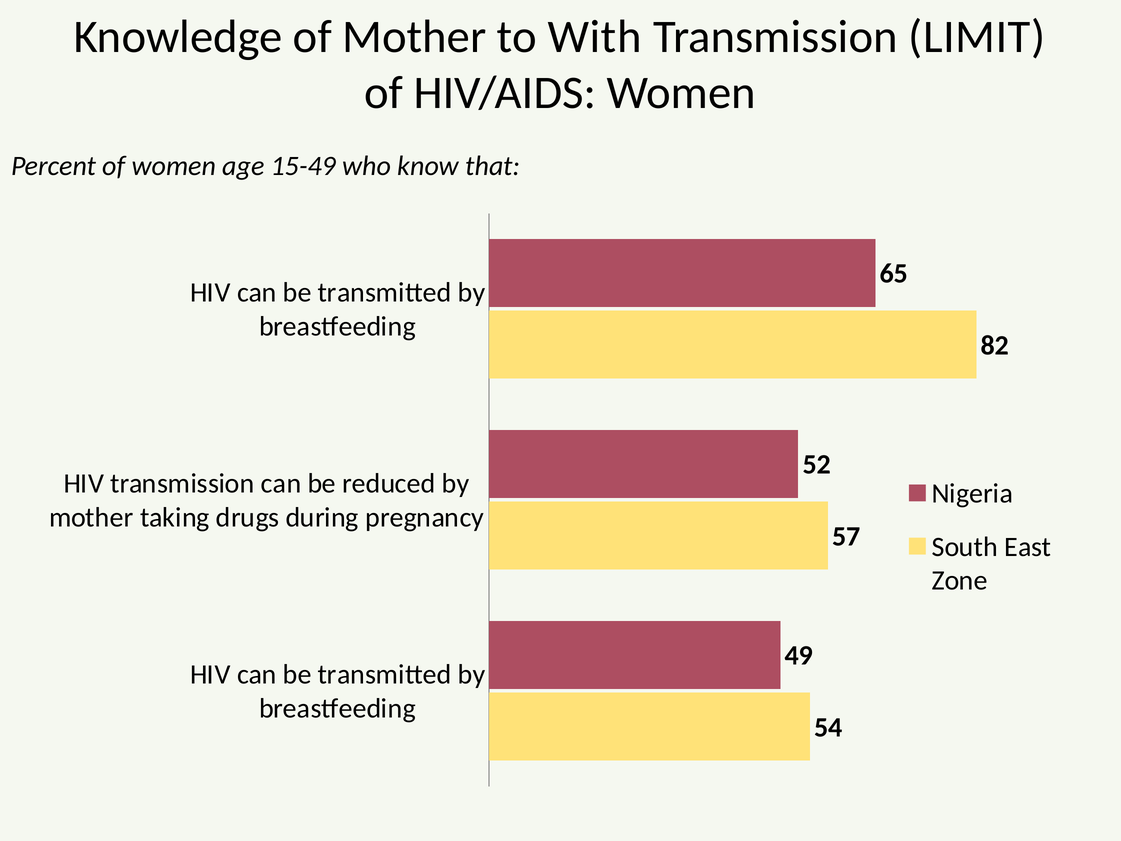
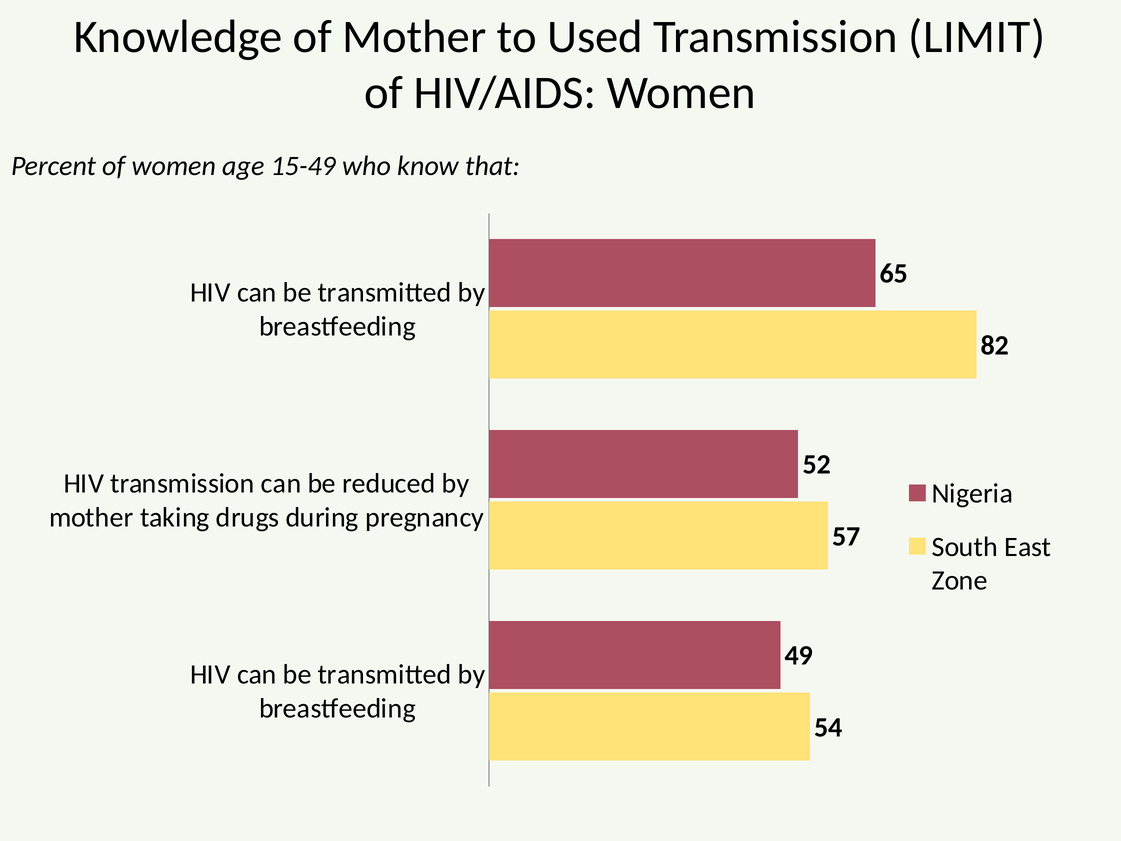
With: With -> Used
